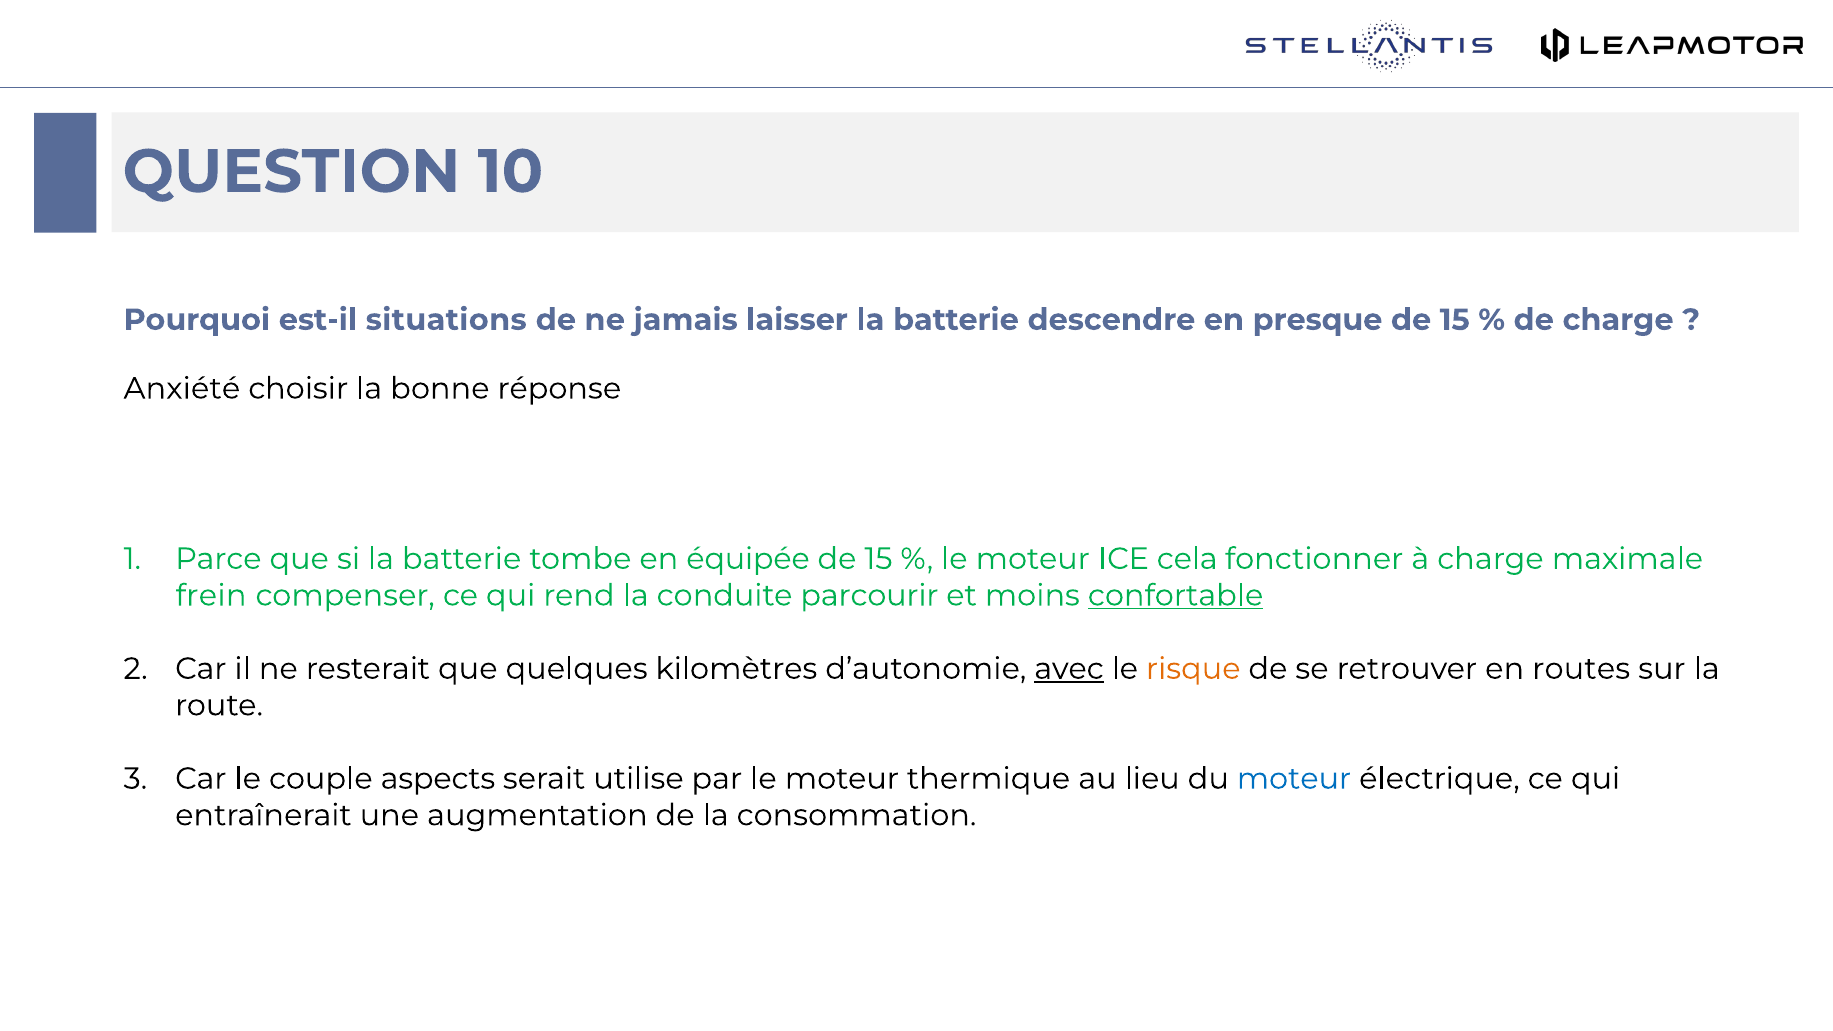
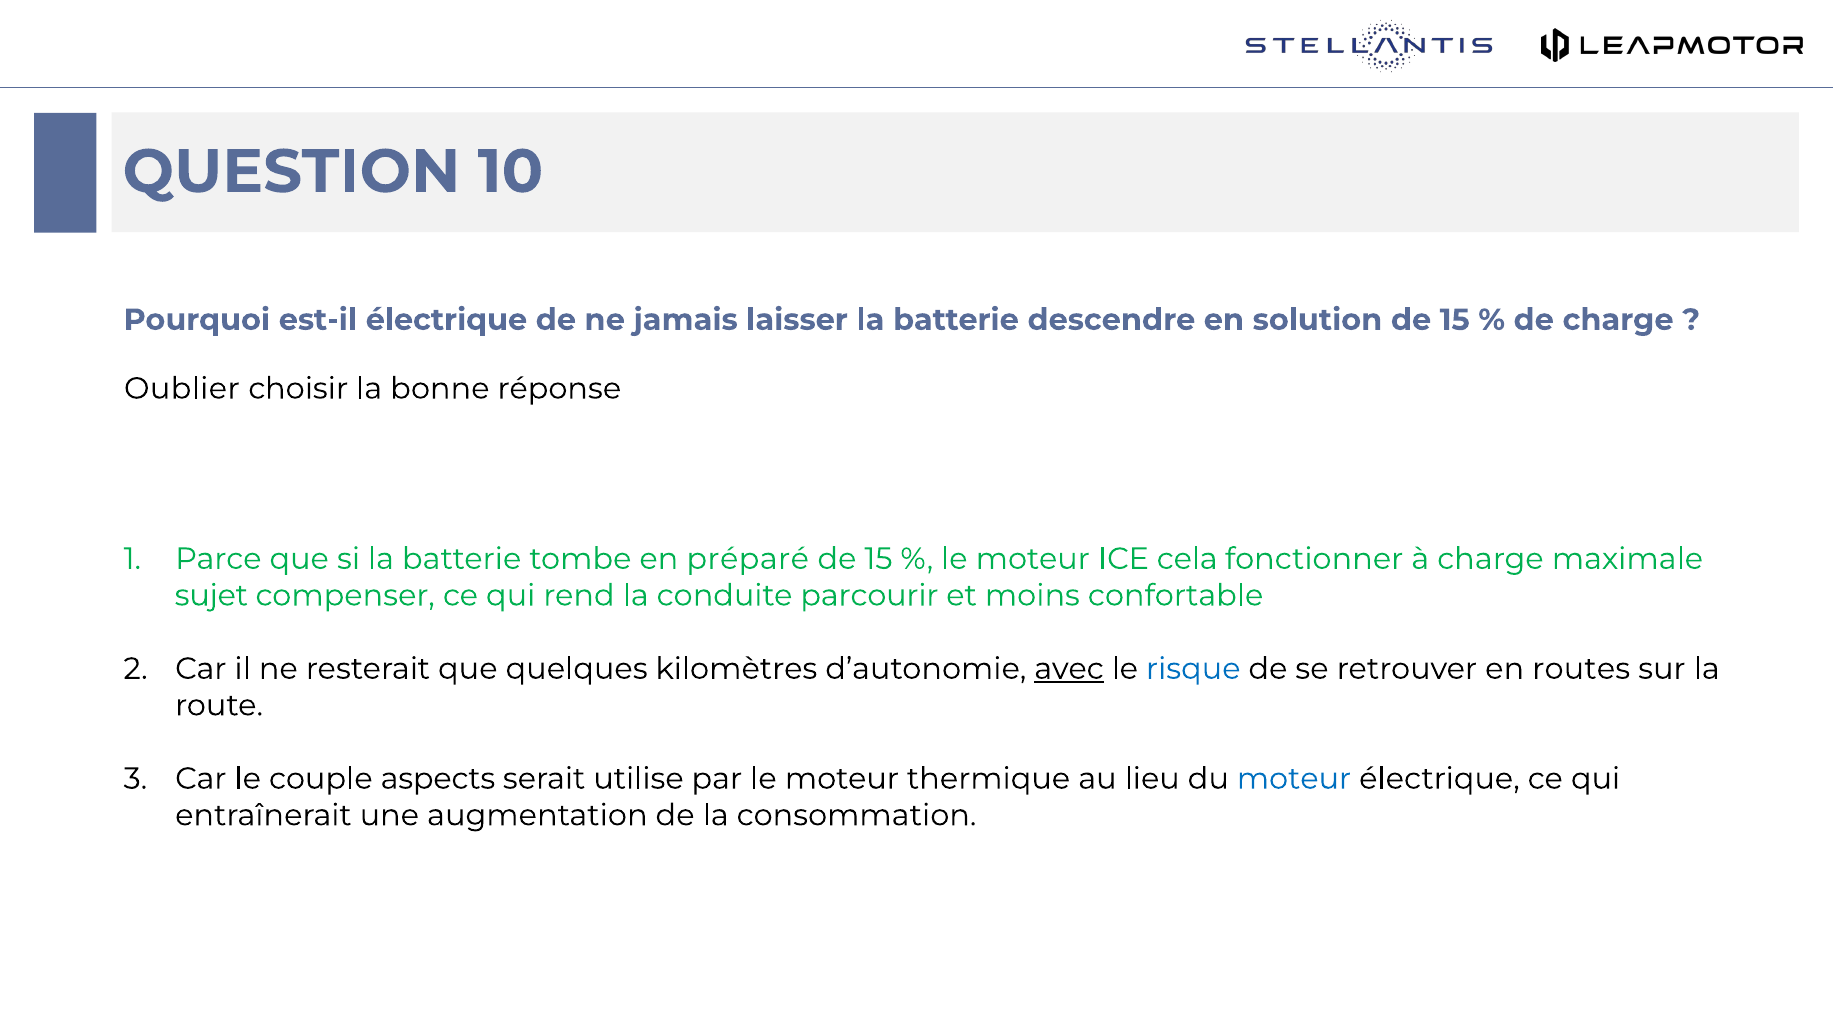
est-il situations: situations -> électrique
presque: presque -> solution
Anxiété: Anxiété -> Oublier
équipée: équipée -> préparé
frein: frein -> sujet
confortable underline: present -> none
risque colour: orange -> blue
